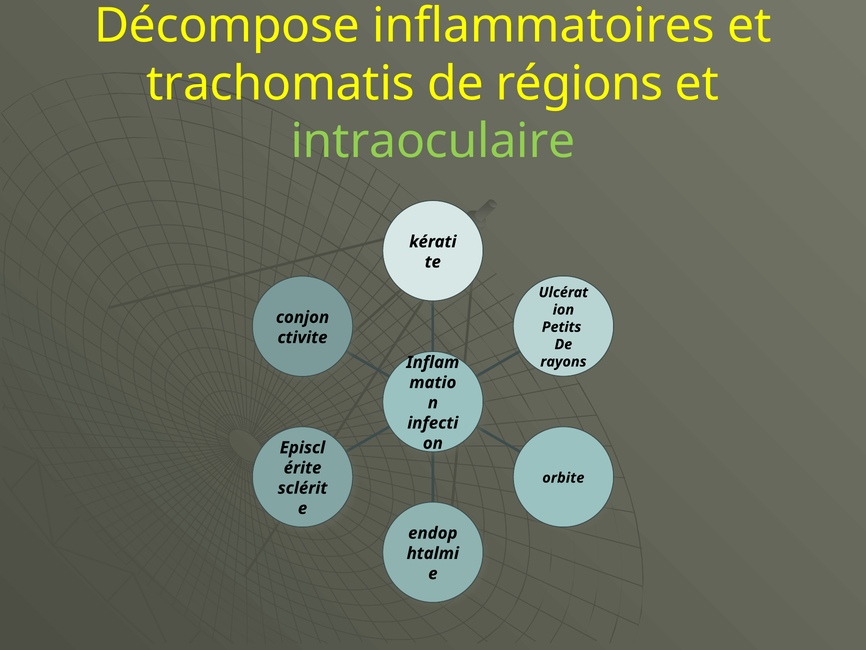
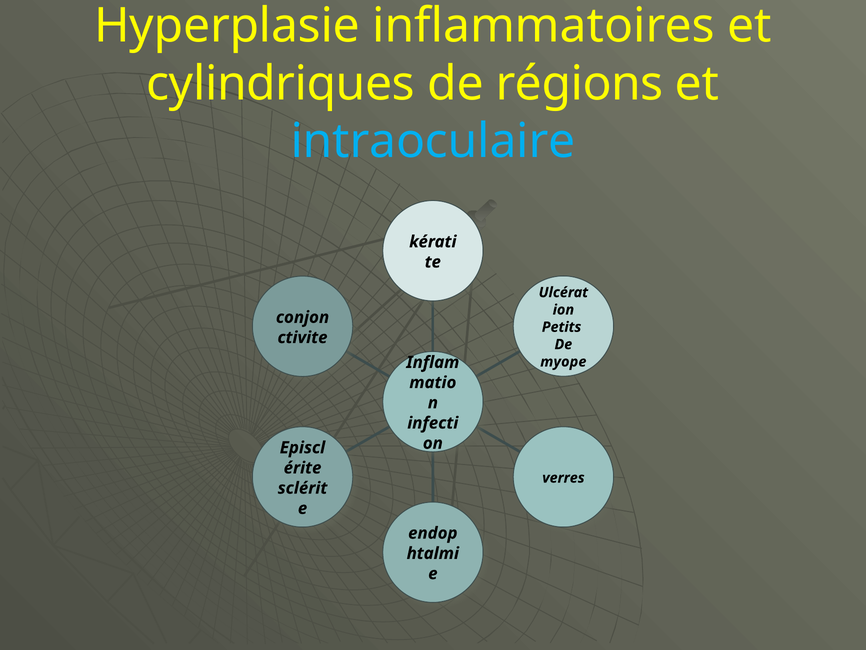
Décompose: Décompose -> Hyperplasie
trachomatis: trachomatis -> cylindriques
intraoculaire colour: light green -> light blue
rayons: rayons -> myope
orbite: orbite -> verres
